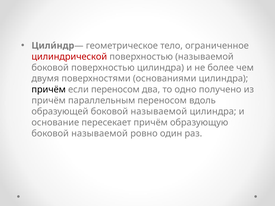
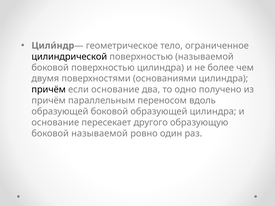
цилиндрической colour: red -> black
если переносом: переносом -> основание
образующей боковой называемой: называемой -> образующей
пересекает причём: причём -> другого
